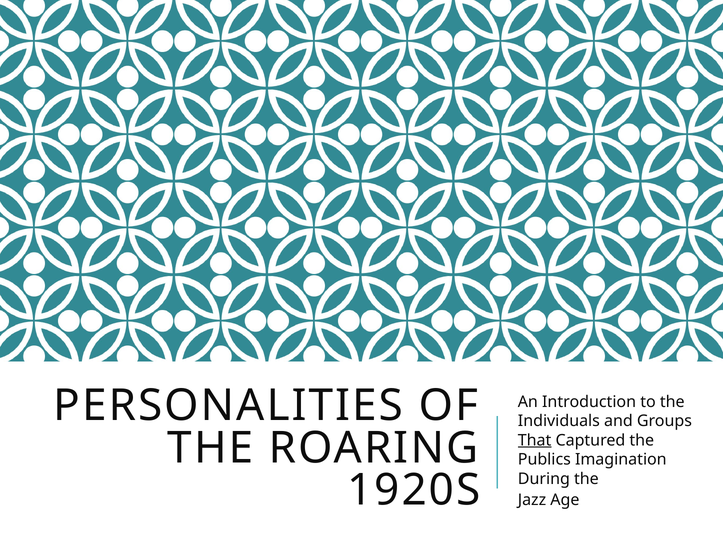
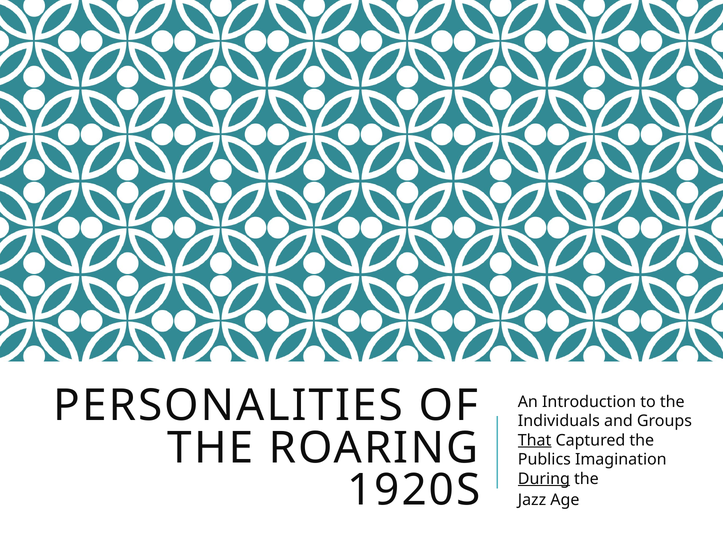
During underline: none -> present
